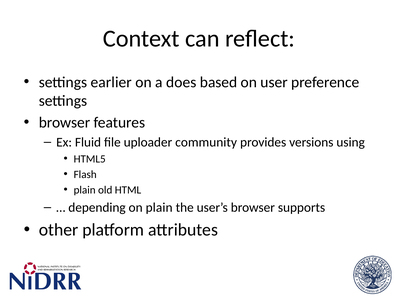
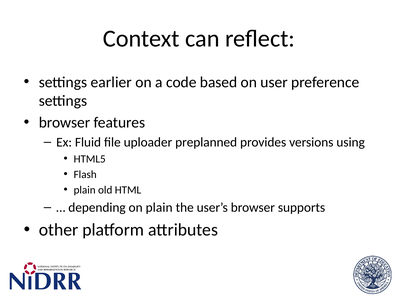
does: does -> code
community: community -> preplanned
